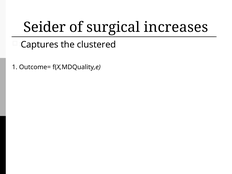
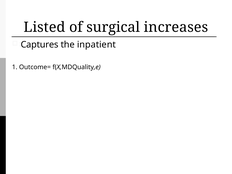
Seider: Seider -> Listed
clustered: clustered -> inpatient
